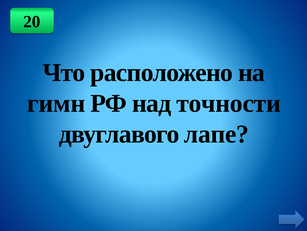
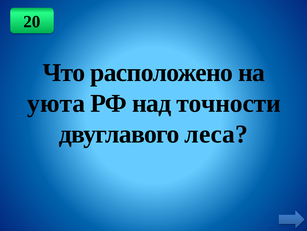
гимн: гимн -> уюта
лапе: лапе -> леса
